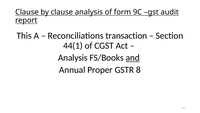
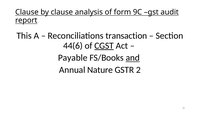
44(1: 44(1 -> 44(6
CGST underline: none -> present
Analysis at (73, 58): Analysis -> Payable
Proper: Proper -> Nature
8: 8 -> 2
